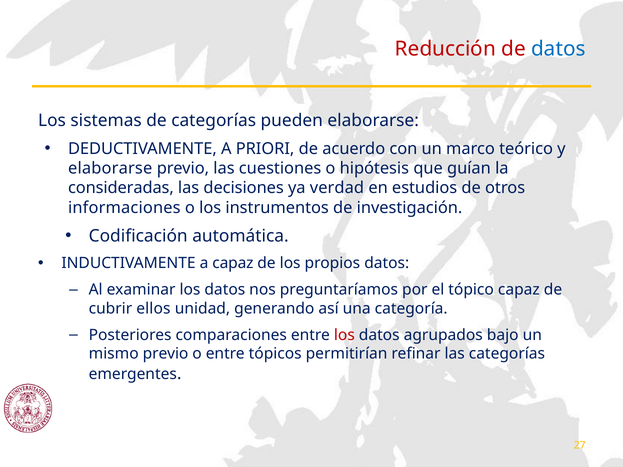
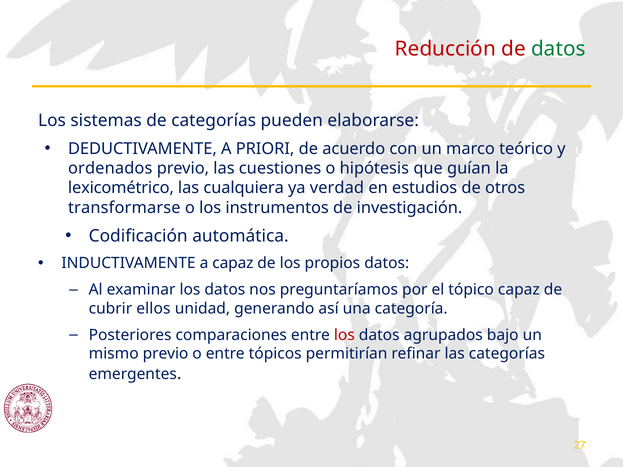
datos at (558, 49) colour: blue -> green
elaborarse at (110, 168): elaborarse -> ordenados
consideradas: consideradas -> lexicométrico
decisiones: decisiones -> cualquiera
informaciones: informaciones -> transformarse
